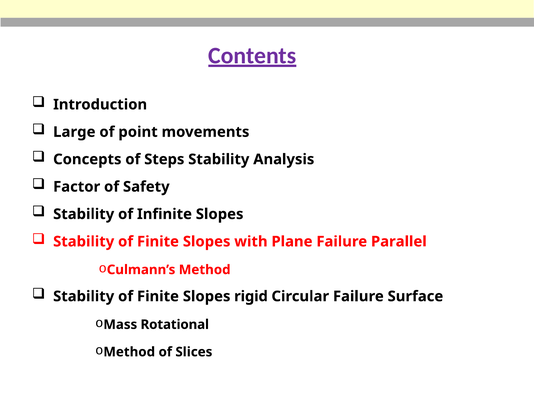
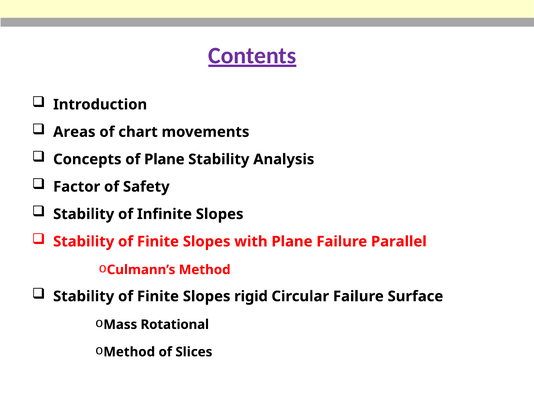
Large: Large -> Areas
point: point -> chart
of Steps: Steps -> Plane
